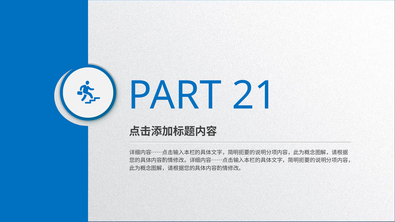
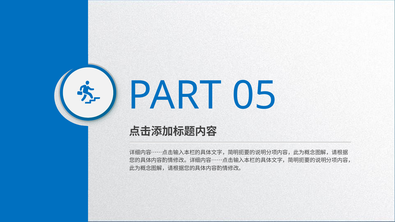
21: 21 -> 05
